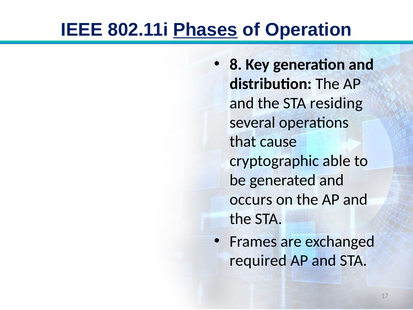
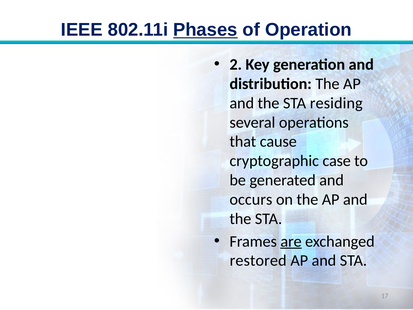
8: 8 -> 2
able: able -> case
are underline: none -> present
required: required -> restored
